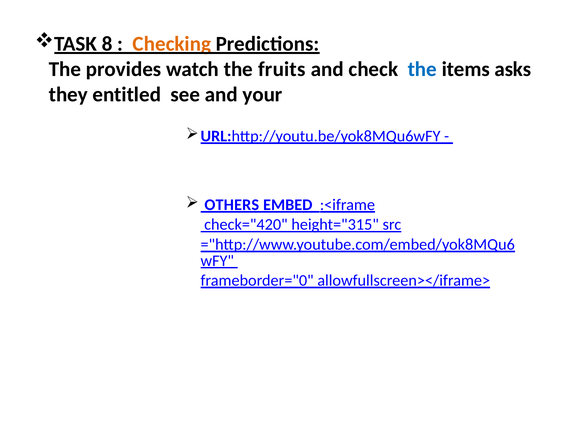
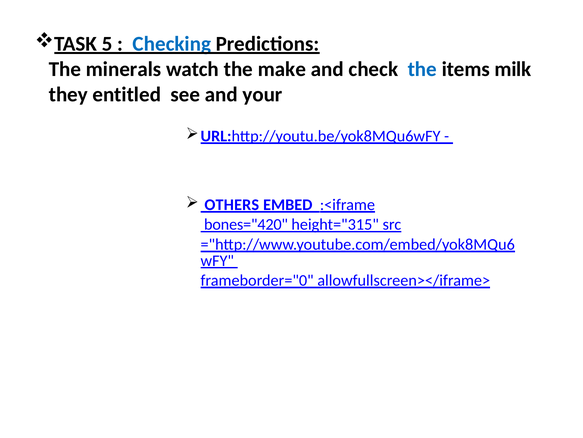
8: 8 -> 5
Checking colour: orange -> blue
provides: provides -> minerals
fruits: fruits -> make
asks: asks -> milk
check="420: check="420 -> bones="420
